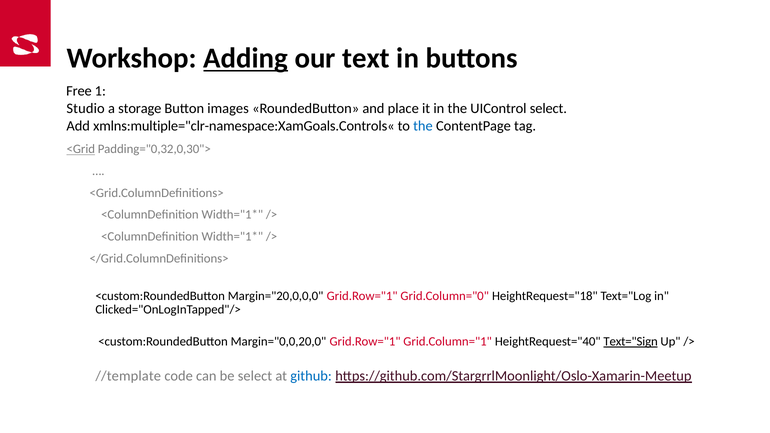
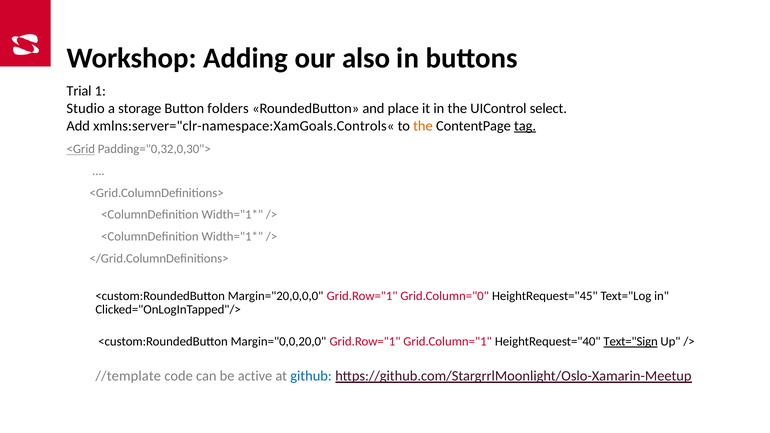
Adding underline: present -> none
text: text -> also
Free: Free -> Trial
images: images -> folders
xmlns:multiple="clr-namespace:XamGoals.Controls«: xmlns:multiple="clr-namespace:XamGoals.Controls« -> xmlns:server="clr-namespace:XamGoals.Controls«
the at (423, 126) colour: blue -> orange
tag underline: none -> present
HeightRequest="18: HeightRequest="18 -> HeightRequest="45
be select: select -> active
